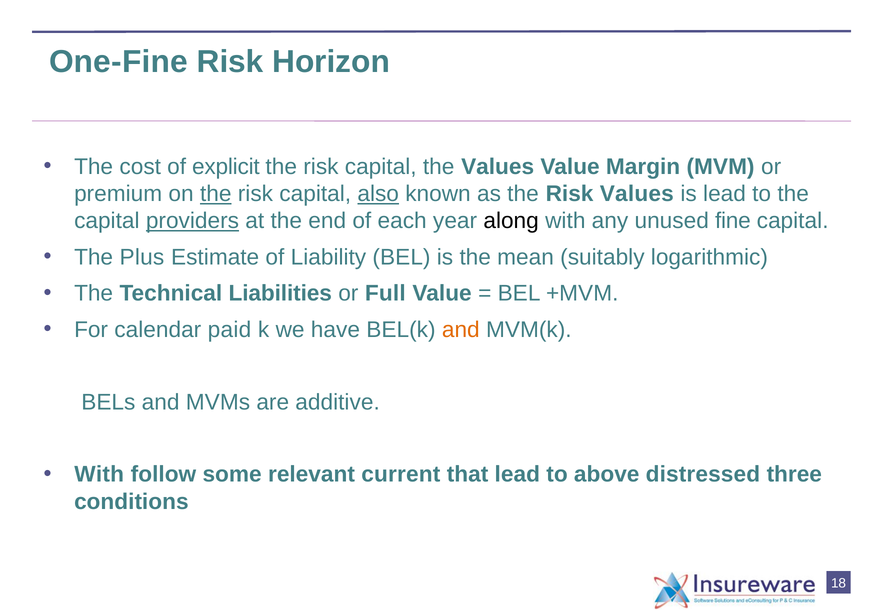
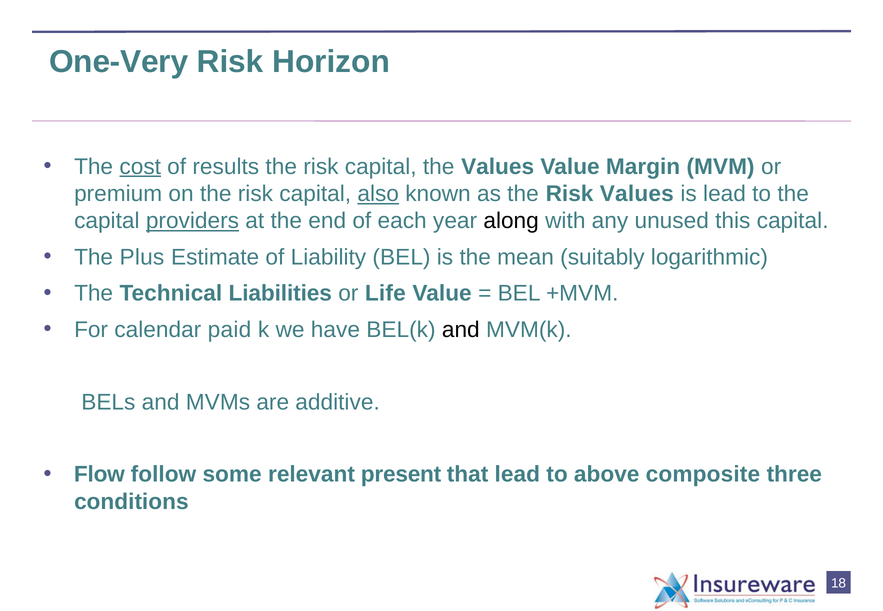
One-Fine: One-Fine -> One-Very
cost underline: none -> present
explicit: explicit -> results
the at (216, 194) underline: present -> none
fine: fine -> this
Full: Full -> Life
and at (461, 330) colour: orange -> black
With at (99, 475): With -> Flow
current: current -> present
distressed: distressed -> composite
